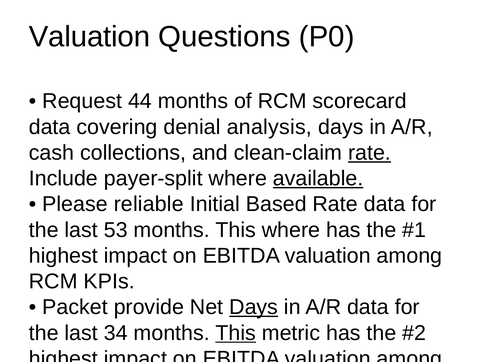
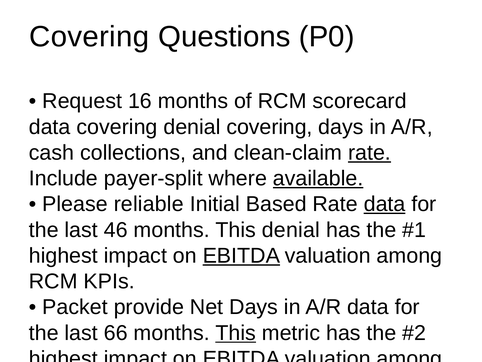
Valuation at (89, 37): Valuation -> Covering
44: 44 -> 16
denial analysis: analysis -> covering
data at (385, 204) underline: none -> present
53: 53 -> 46
This where: where -> denial
EBITDA at (241, 255) underline: none -> present
Days at (254, 307) underline: present -> none
34: 34 -> 66
